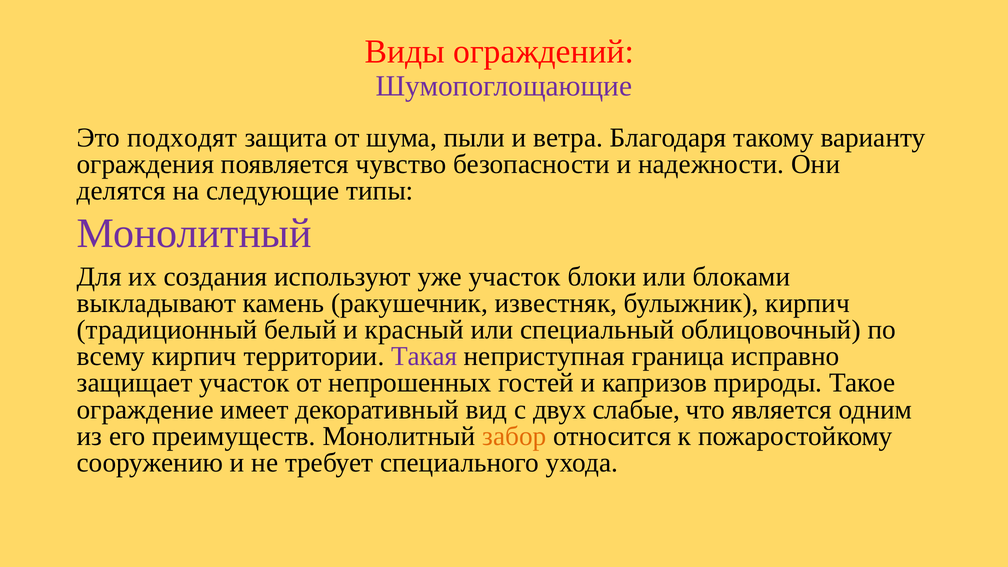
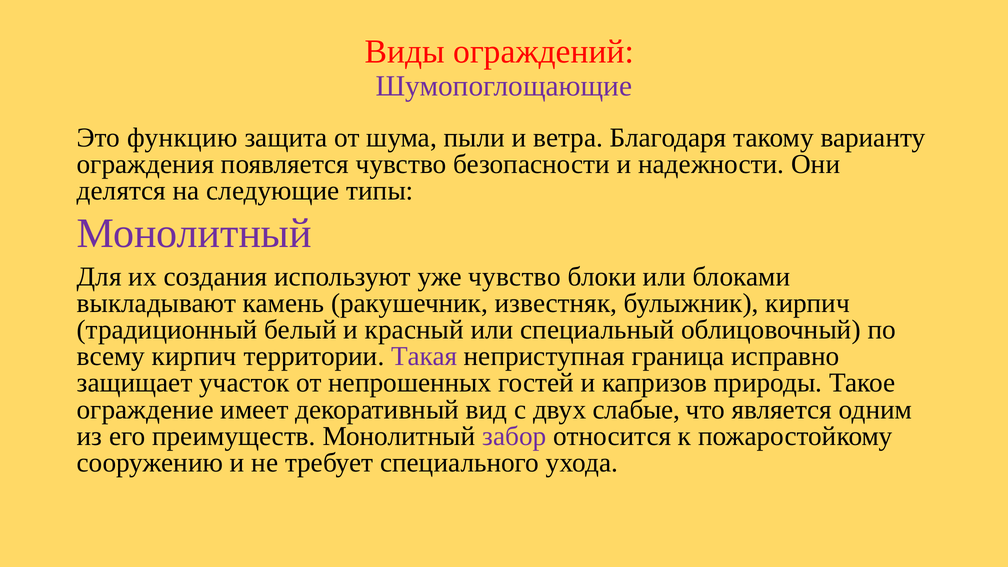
подходят: подходят -> функцию
уже участок: участок -> чувство
забор colour: orange -> purple
